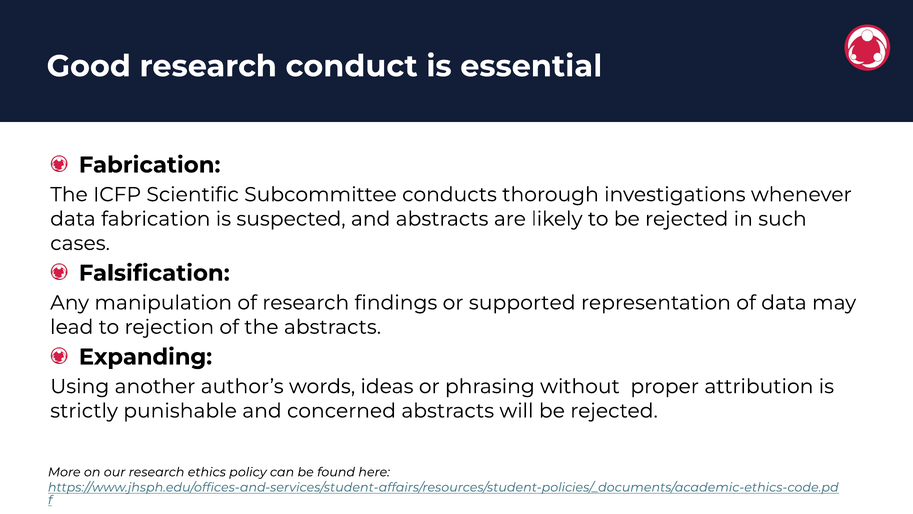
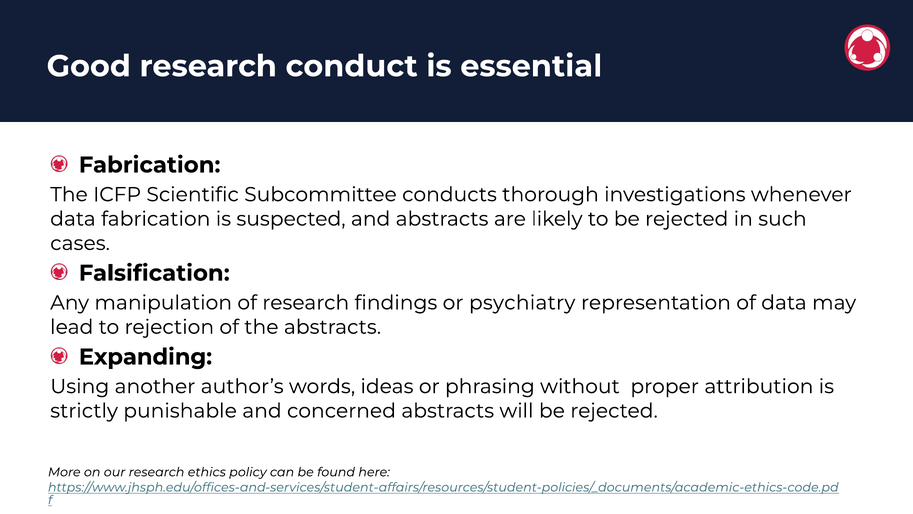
supported: supported -> psychiatry
